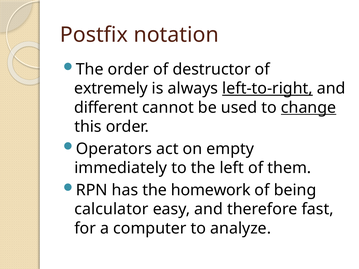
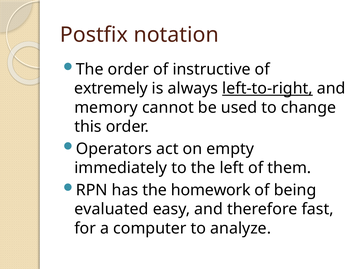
destructor: destructor -> instructive
different: different -> memory
change underline: present -> none
calculator: calculator -> evaluated
